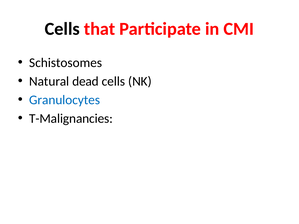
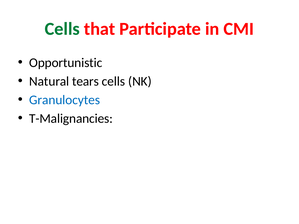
Cells at (62, 29) colour: black -> green
Schistosomes: Schistosomes -> Opportunistic
dead: dead -> tears
